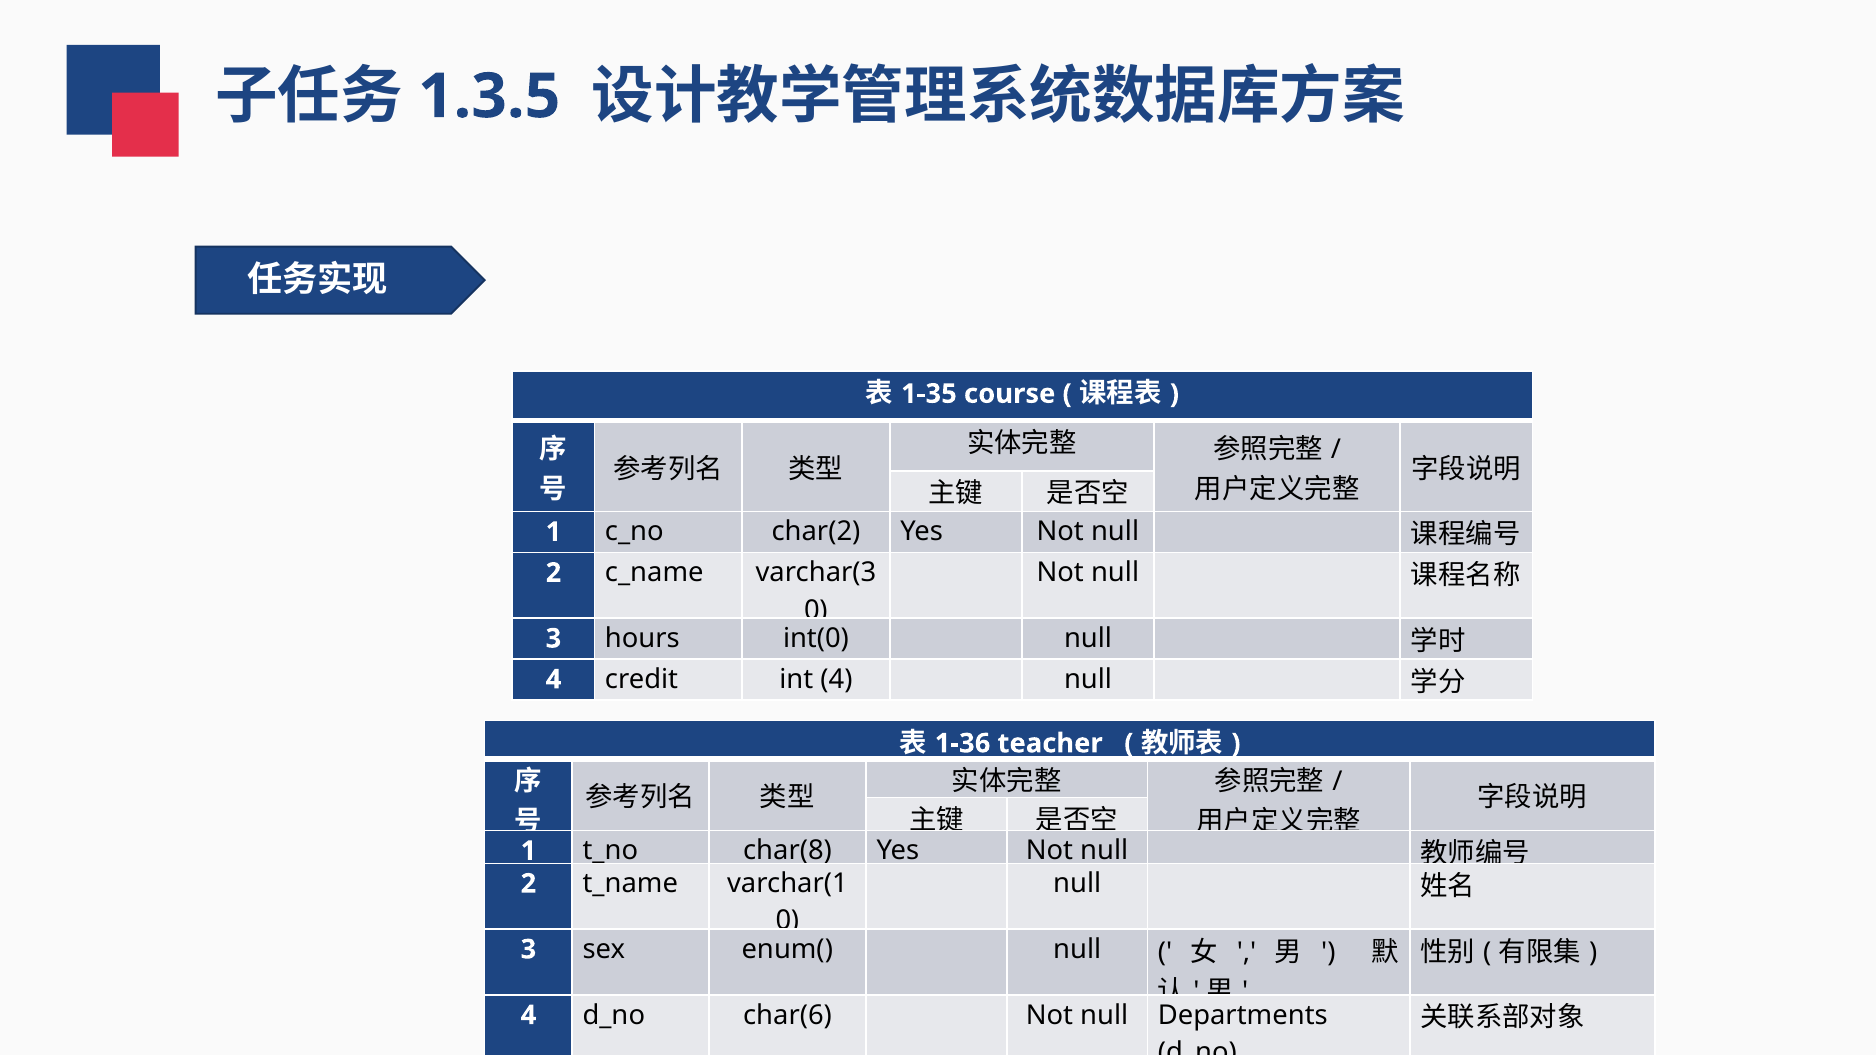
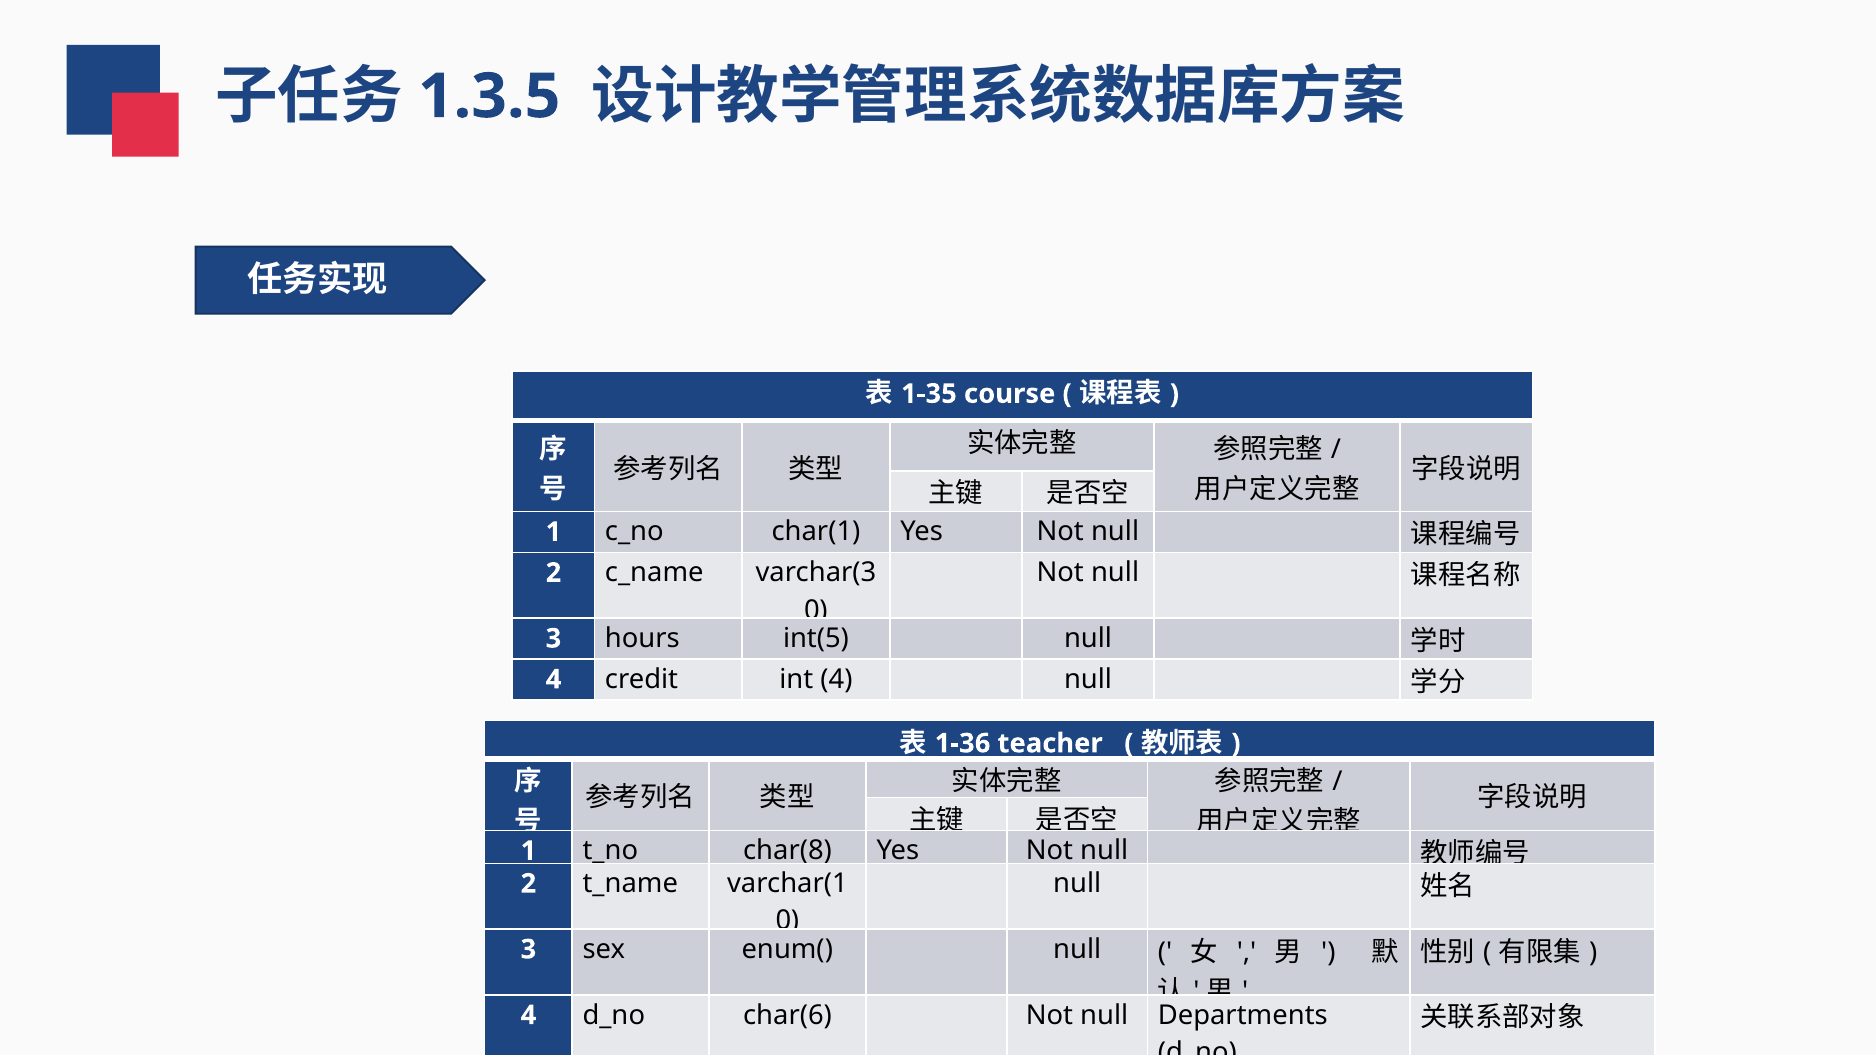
char(2: char(2 -> char(1
int(0: int(0 -> int(5
